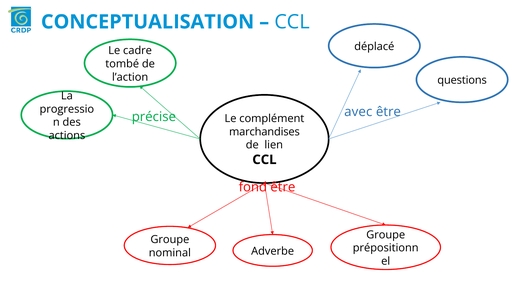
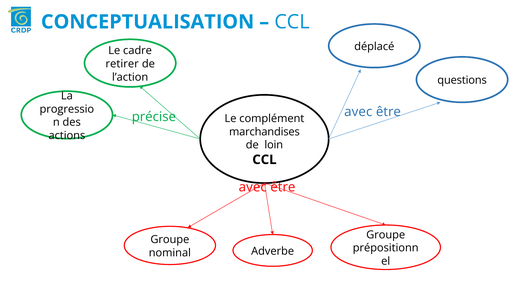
tombé: tombé -> retirer
lien: lien -> loin
fond at (253, 188): fond -> avec
